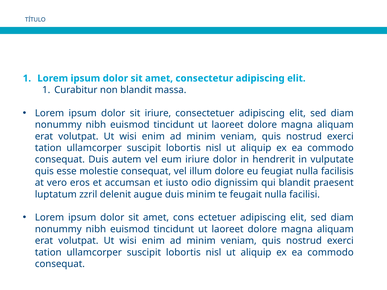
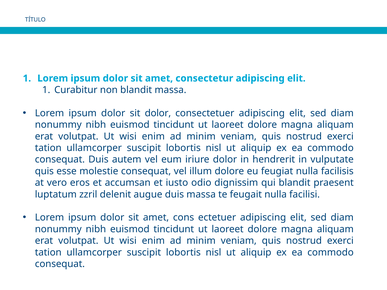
sit iriure: iriure -> dolor
duis minim: minim -> massa
